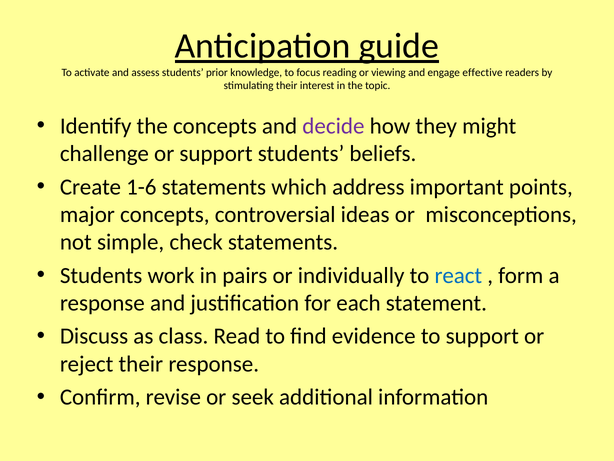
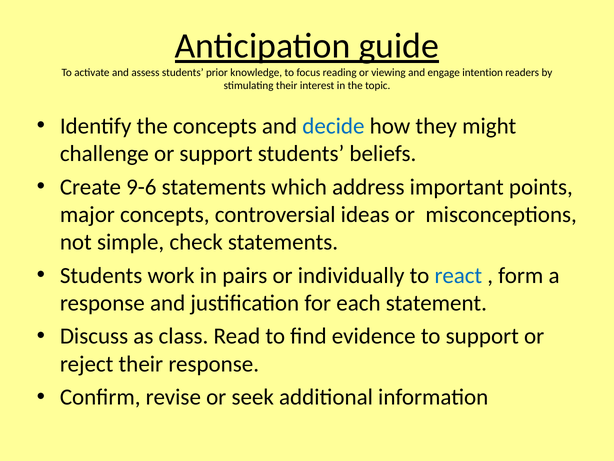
effective: effective -> intention
decide colour: purple -> blue
1-6: 1-6 -> 9-6
